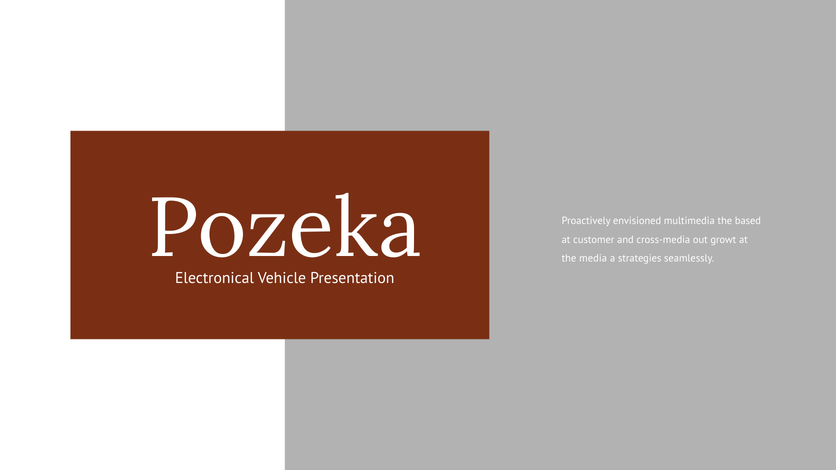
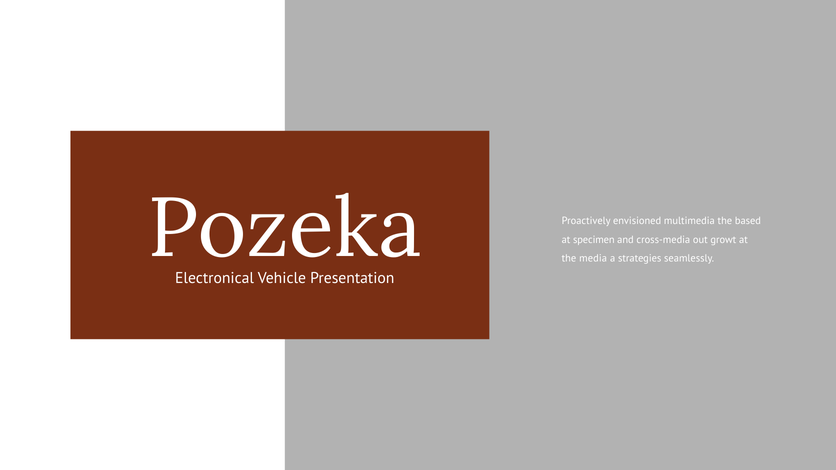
customer: customer -> specimen
